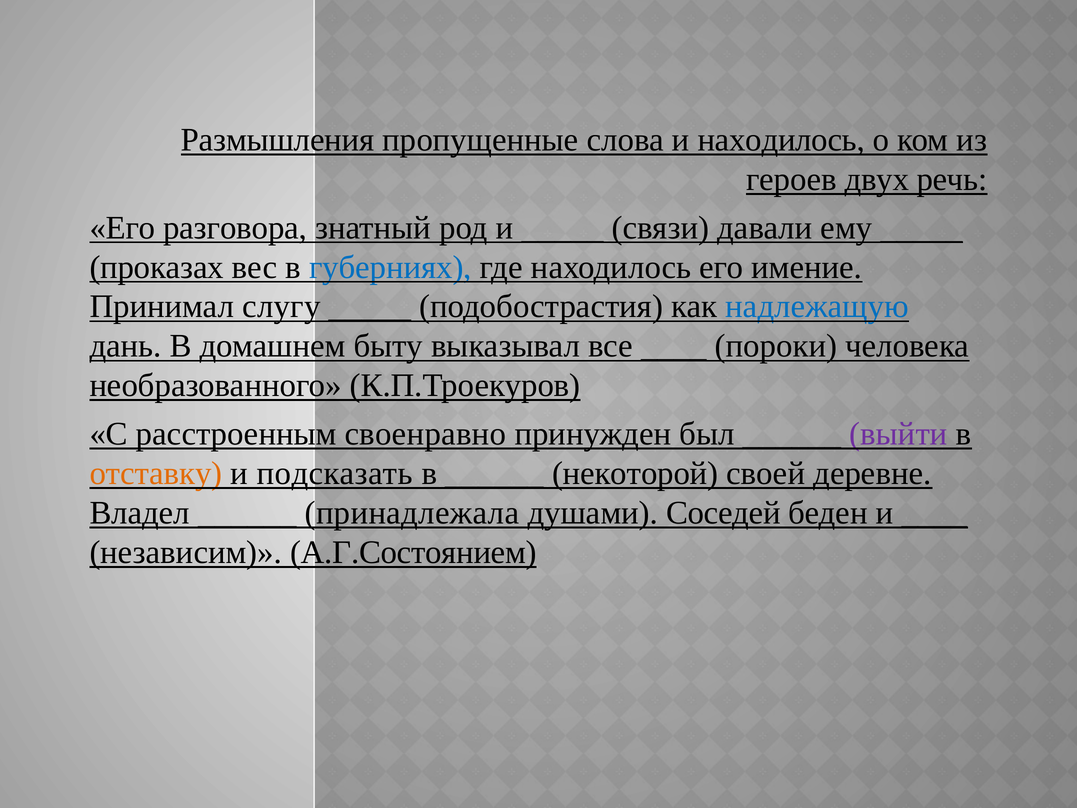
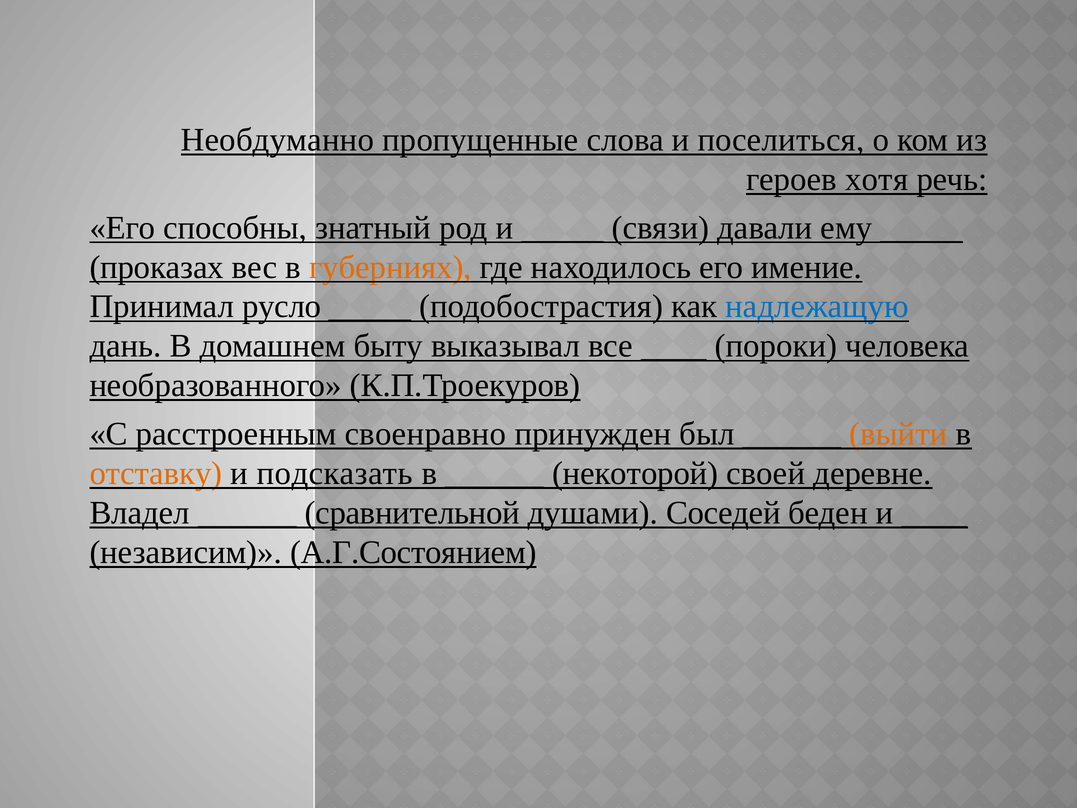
Размышления: Размышления -> Необдуманно
и находилось: находилось -> поселиться
двух: двух -> хотя
разговора: разговора -> способны
губерниях colour: blue -> orange
слугу: слугу -> русло
выйти colour: purple -> orange
принадлежала: принадлежала -> сравнительной
